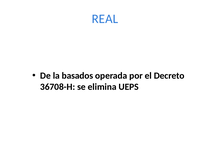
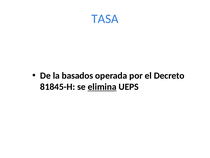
REAL: REAL -> TASA
36708-H: 36708-H -> 81845-H
elimina underline: none -> present
